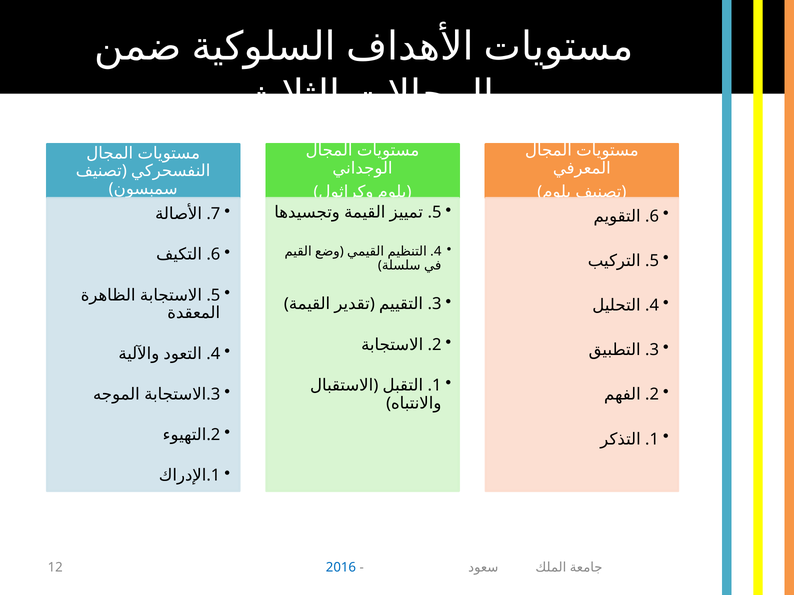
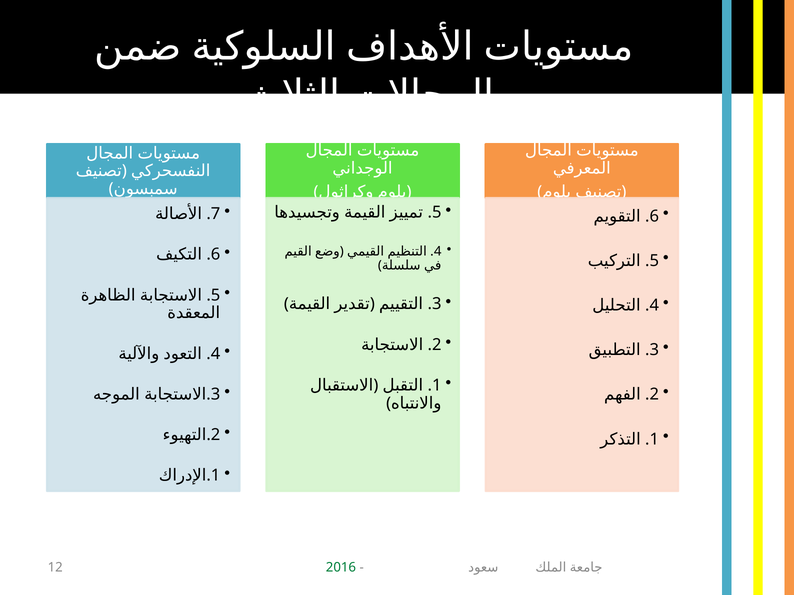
2016 colour: blue -> green
